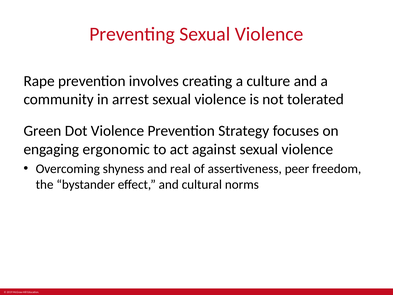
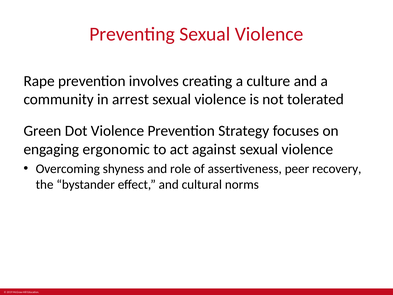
real: real -> role
freedom: freedom -> recovery
